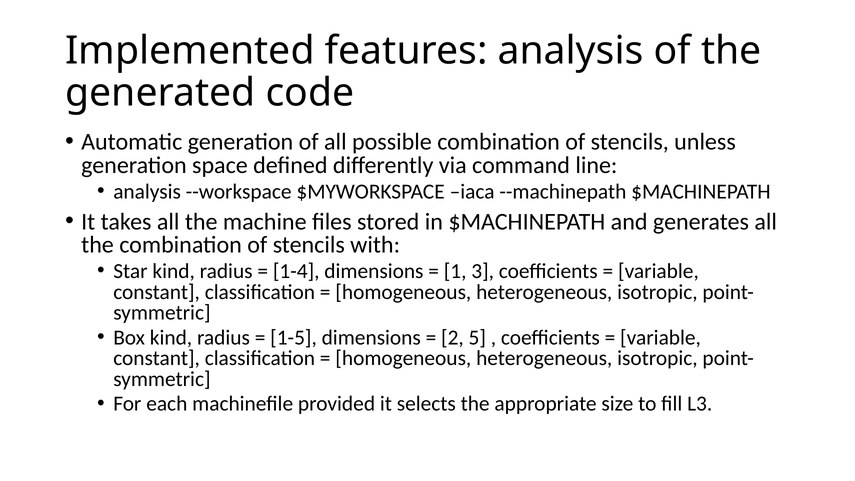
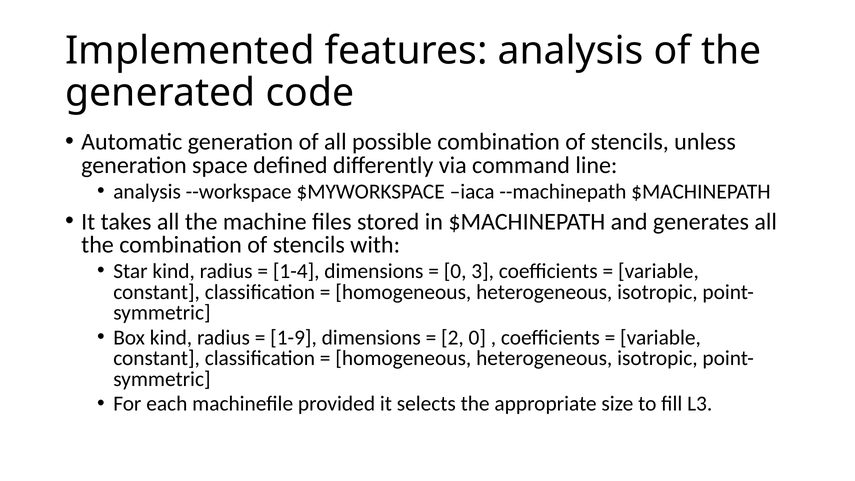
1 at (455, 271): 1 -> 0
1-5: 1-5 -> 1-9
2 5: 5 -> 0
